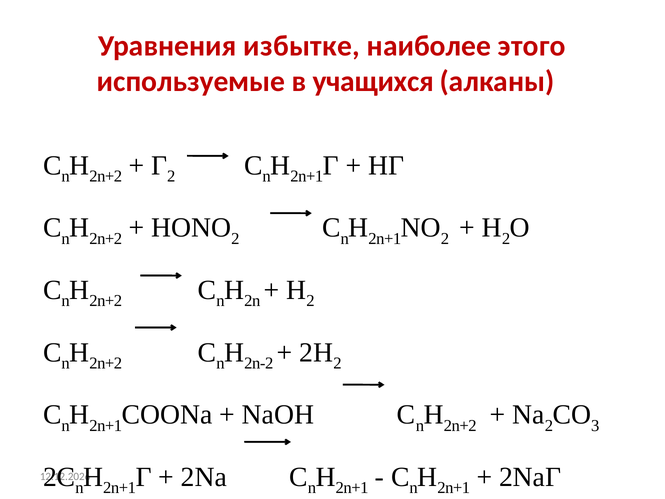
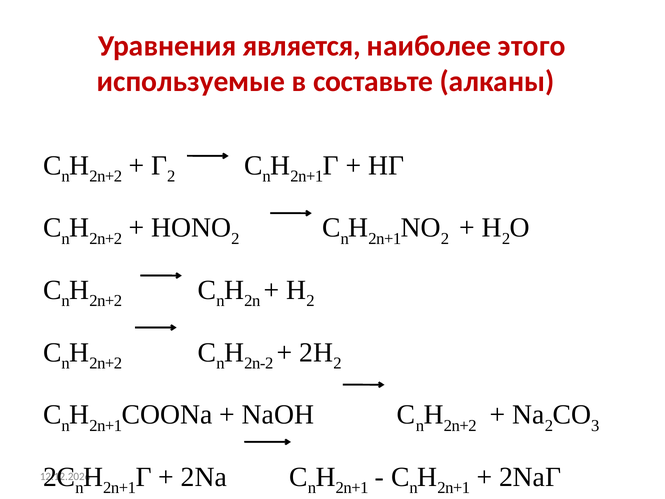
избытке: избытке -> является
учащихся: учащихся -> составьте
